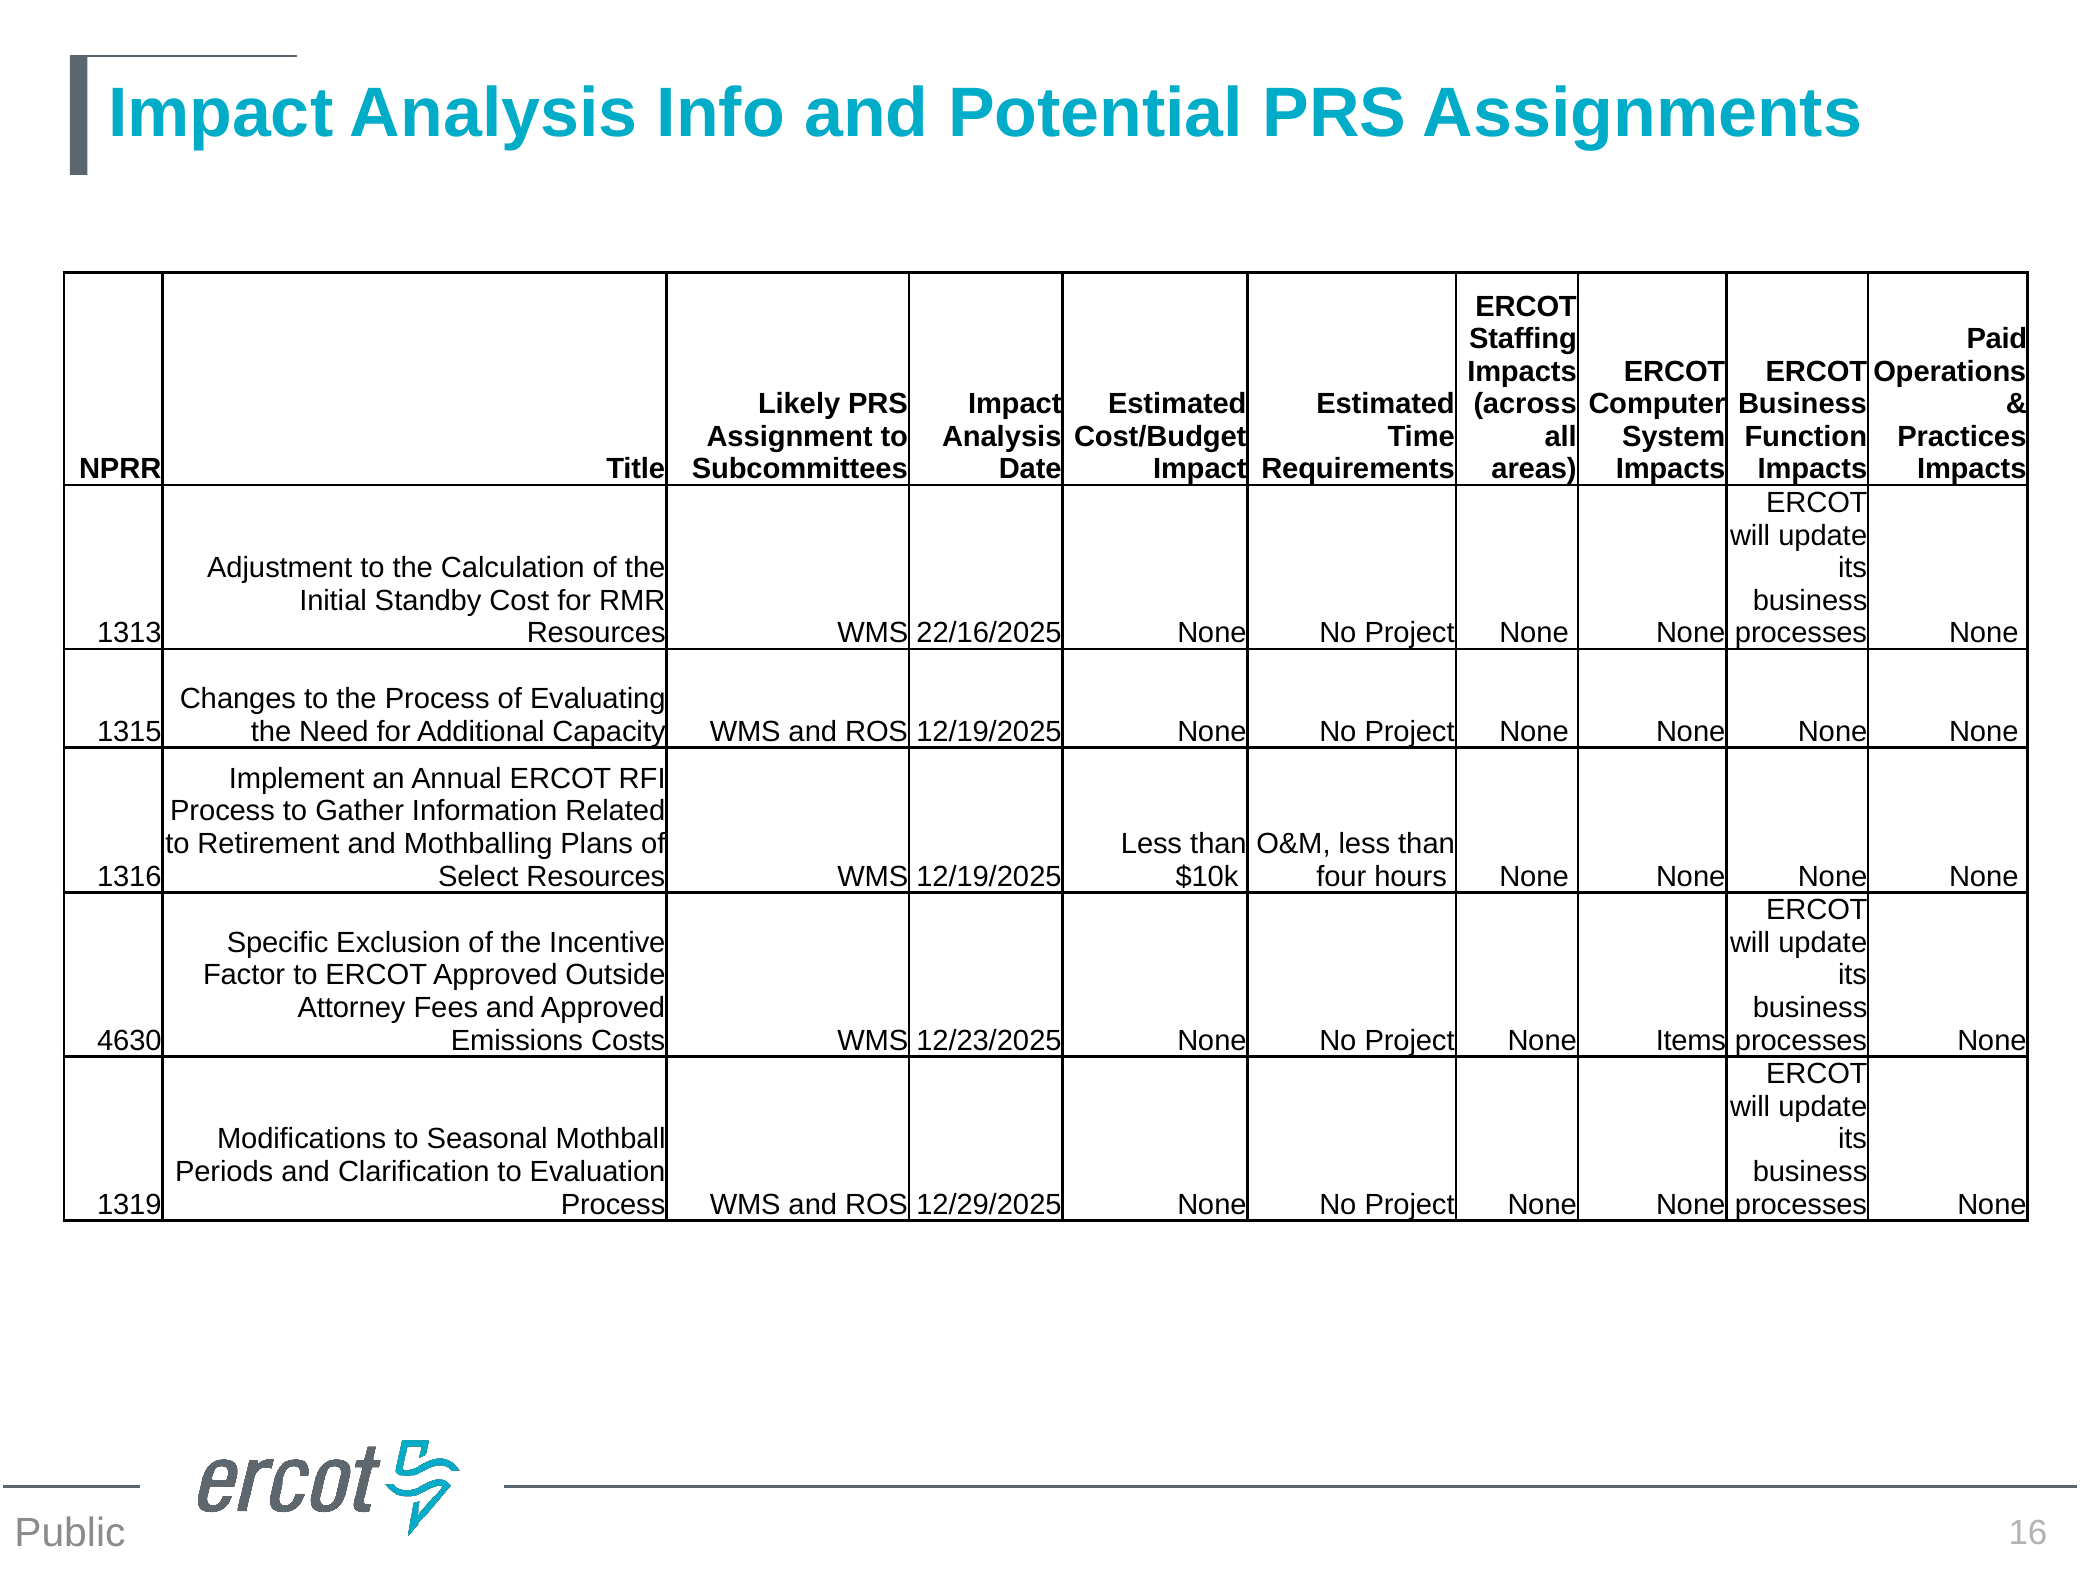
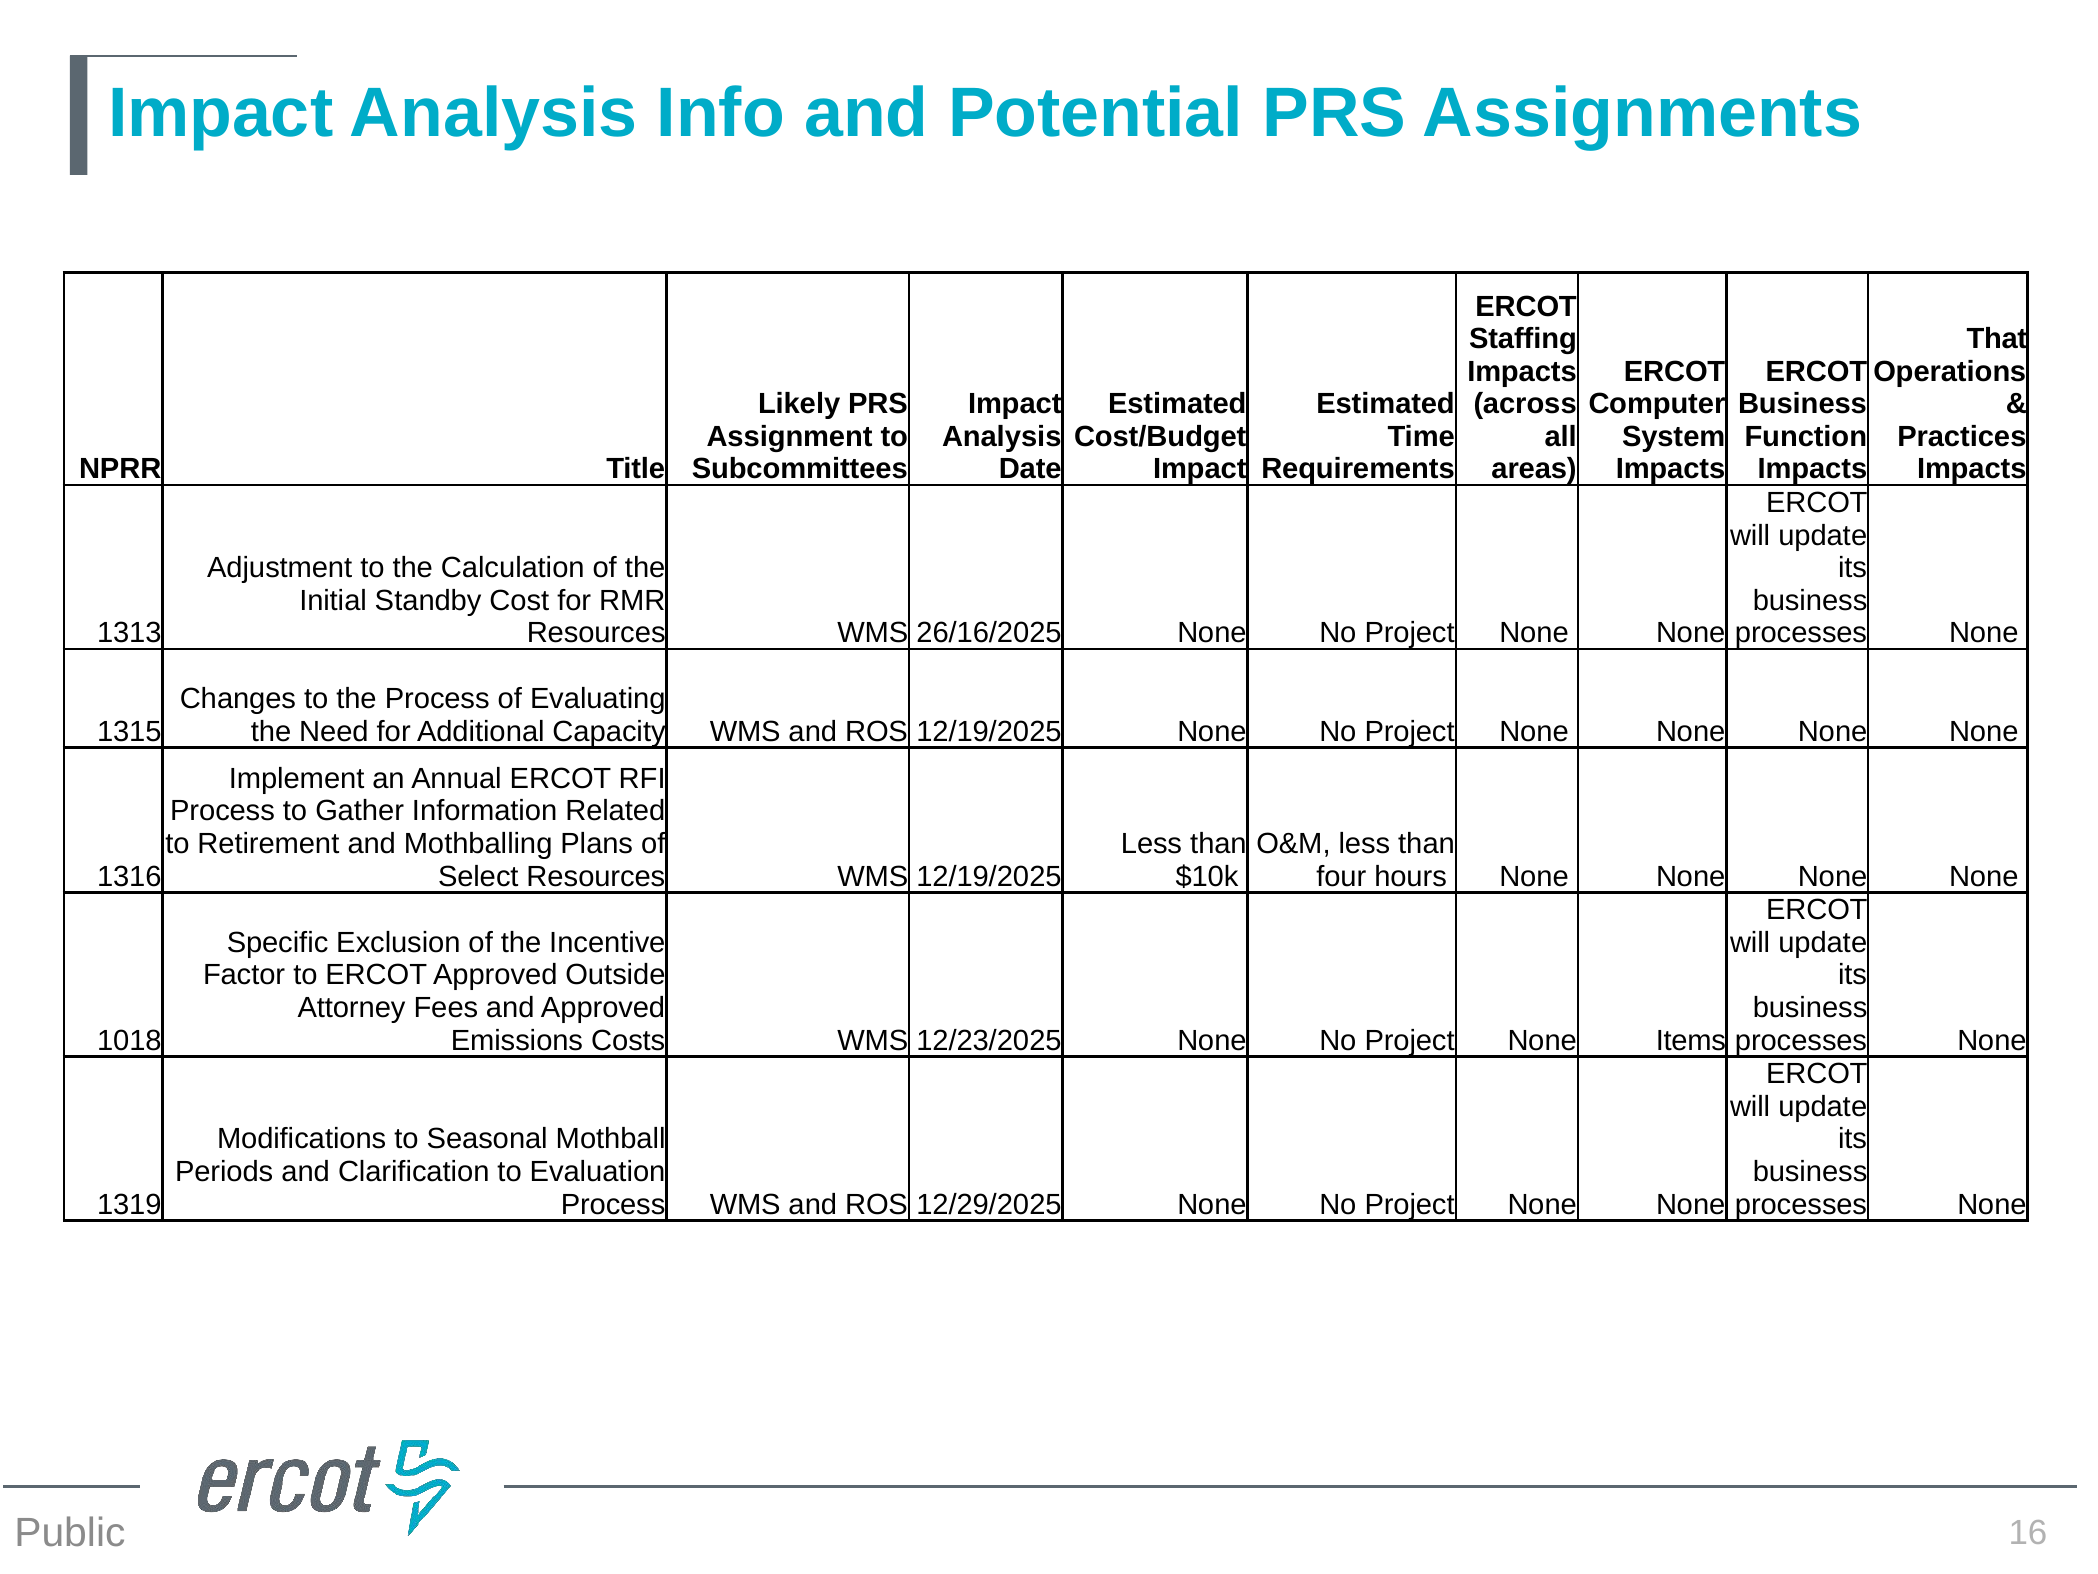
Paid: Paid -> That
22/16/2025: 22/16/2025 -> 26/16/2025
4630: 4630 -> 1018
